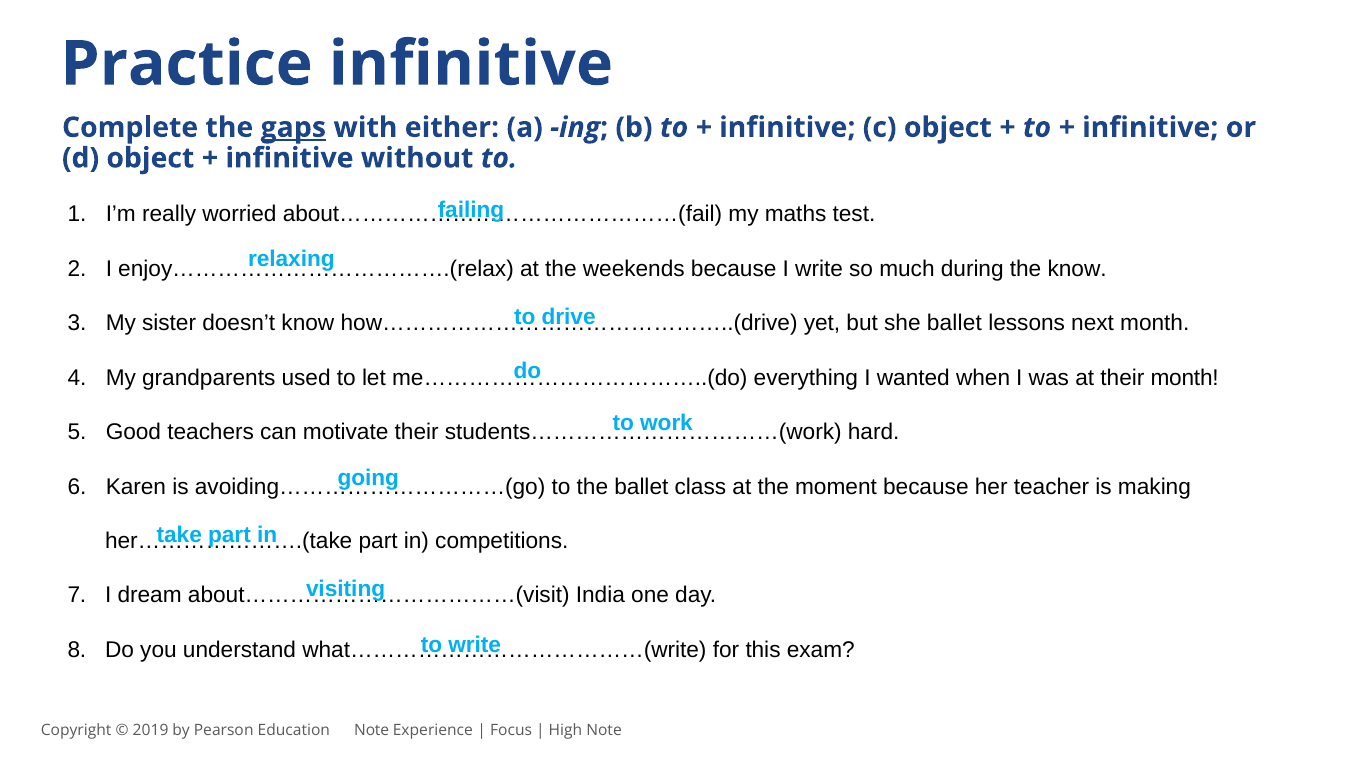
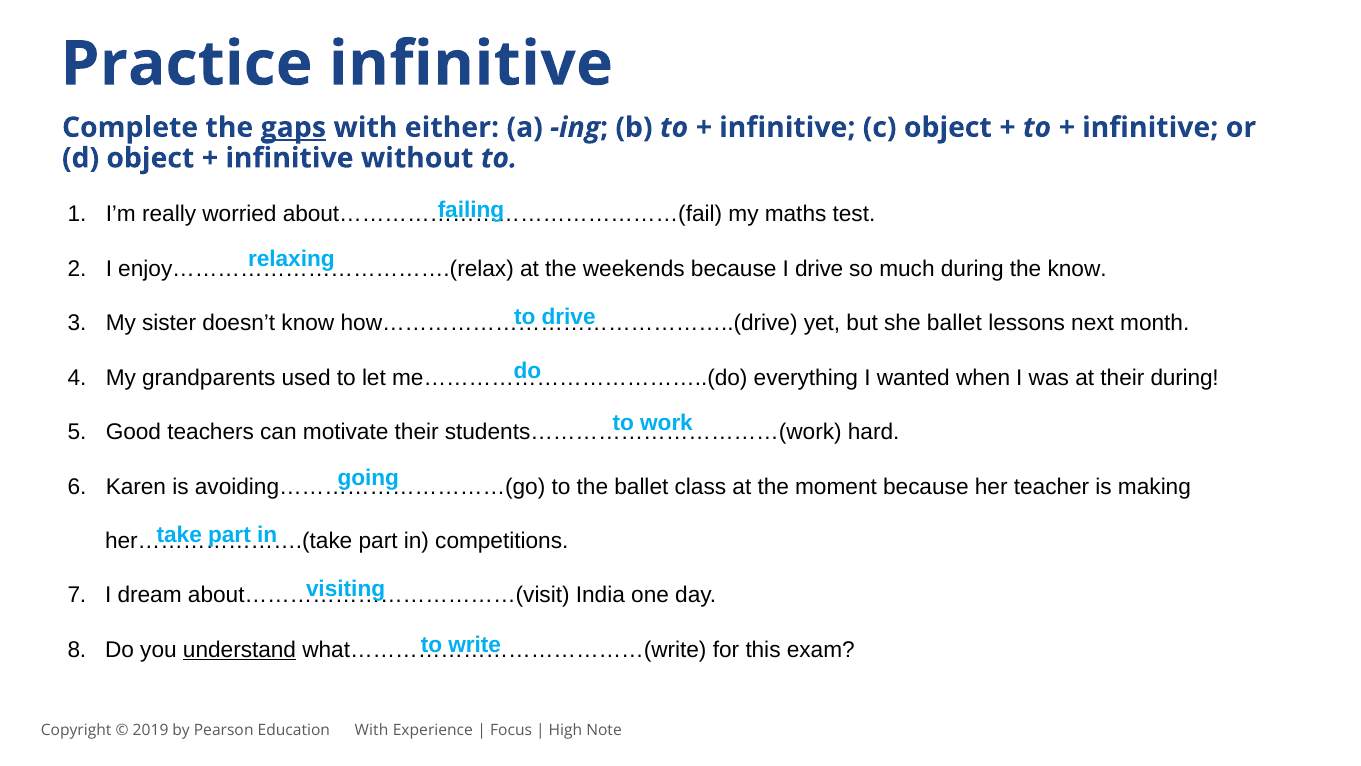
I write: write -> drive
their month: month -> during
understand underline: none -> present
Education Note: Note -> With
